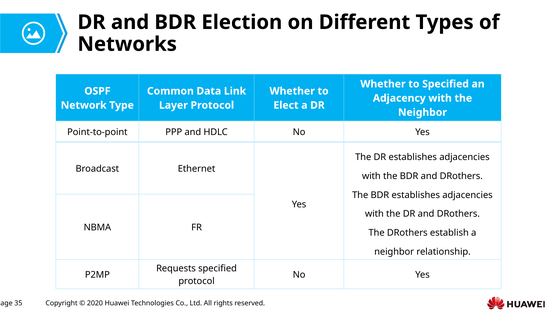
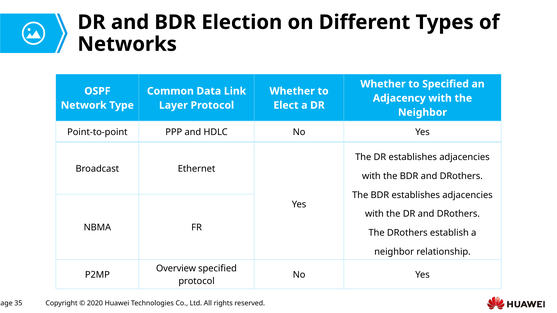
Requests: Requests -> Overview
